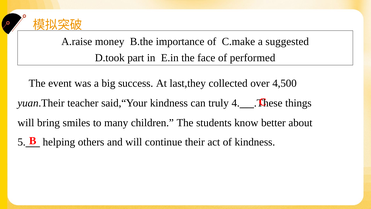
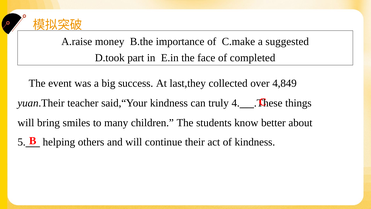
performed: performed -> completed
4,500: 4,500 -> 4,849
